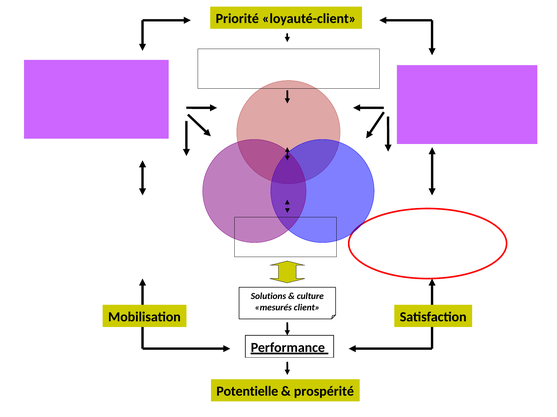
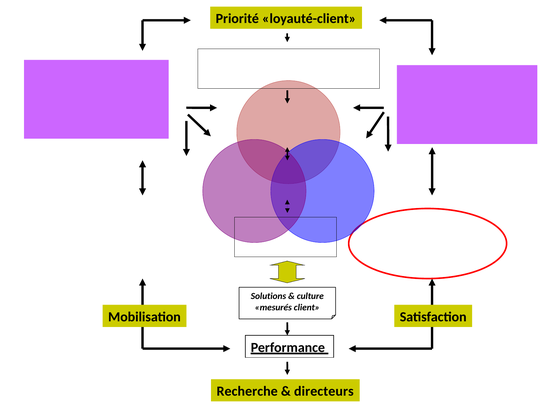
Potentielle: Potentielle -> Recherche
prospérité: prospérité -> directeurs
